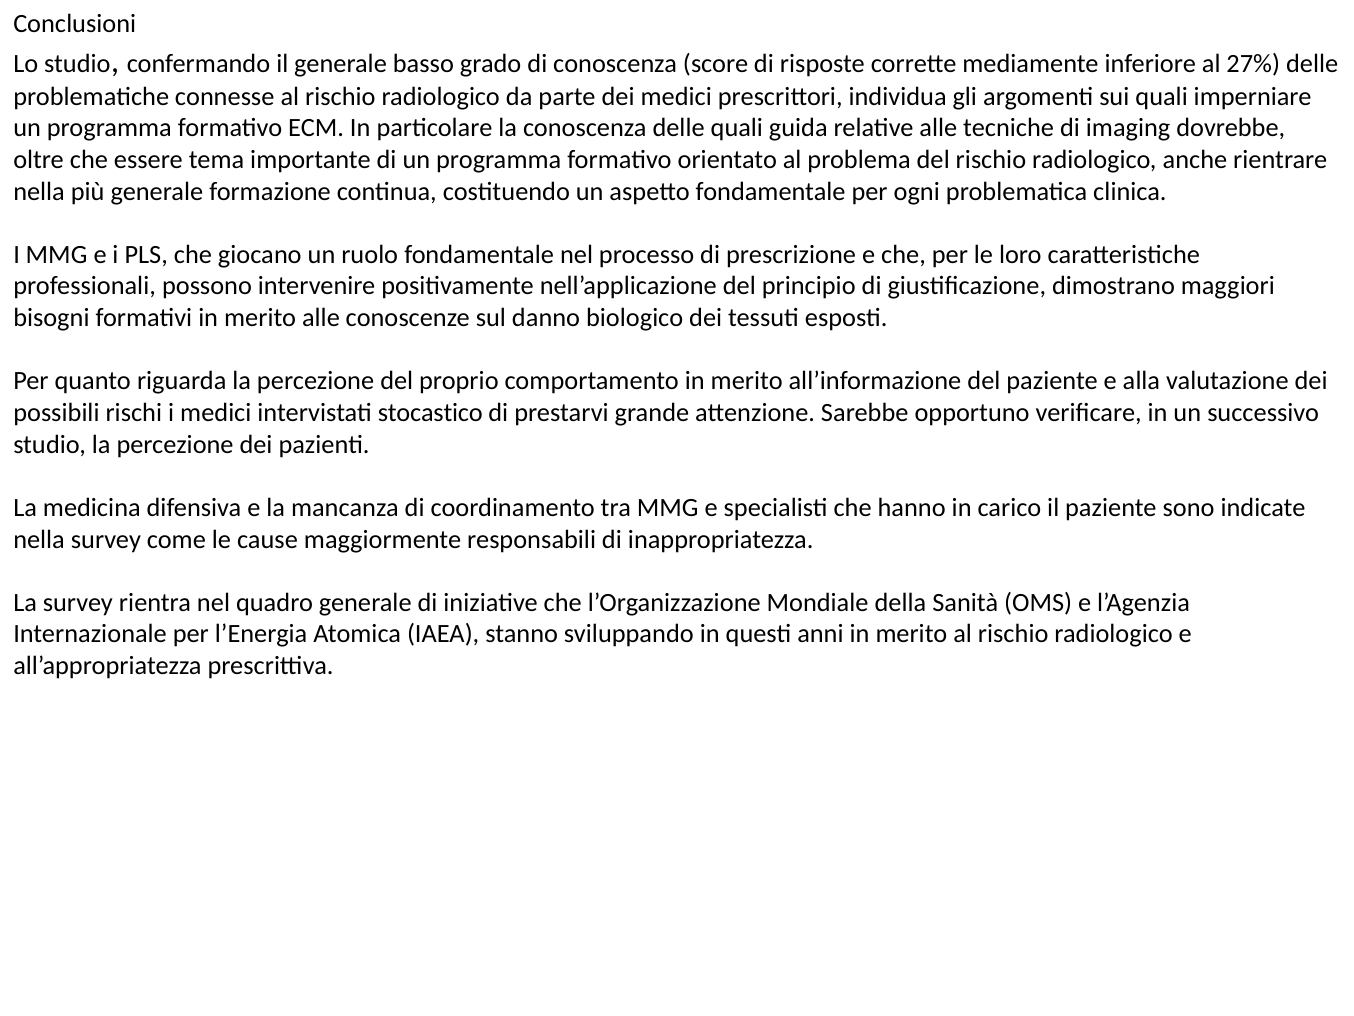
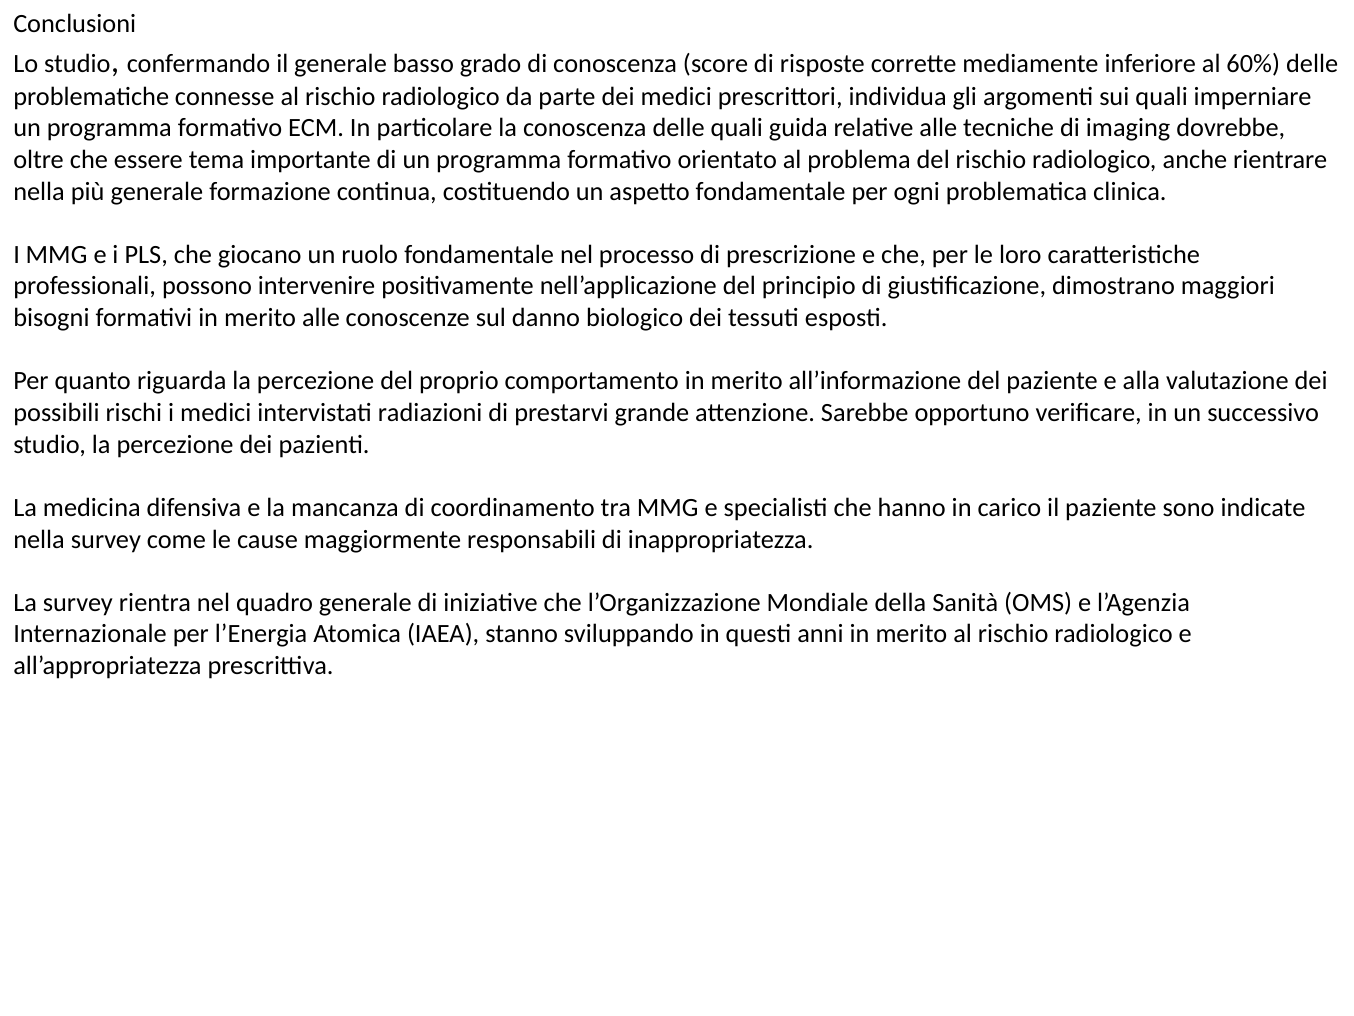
27%: 27% -> 60%
stocastico: stocastico -> radiazioni
